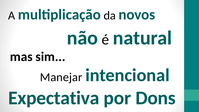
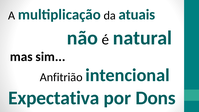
novos: novos -> atuais
Manejar: Manejar -> Anfitrião
